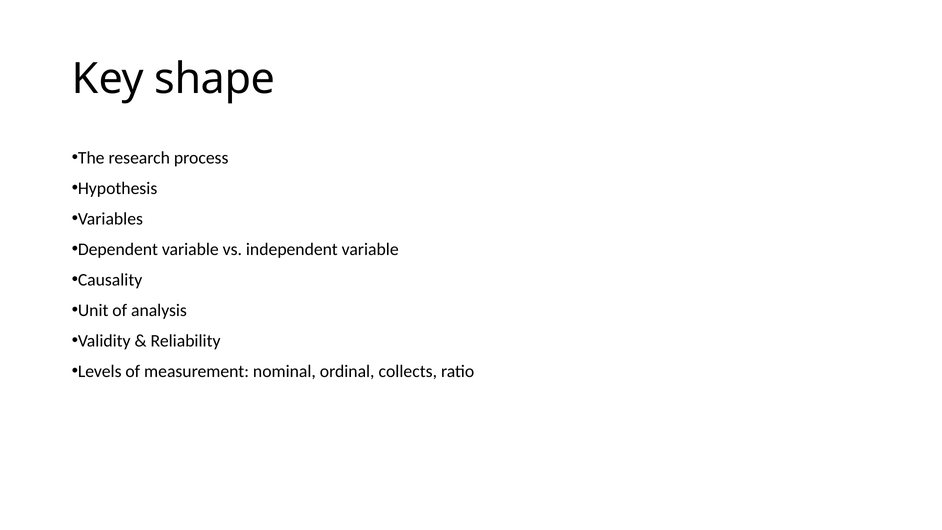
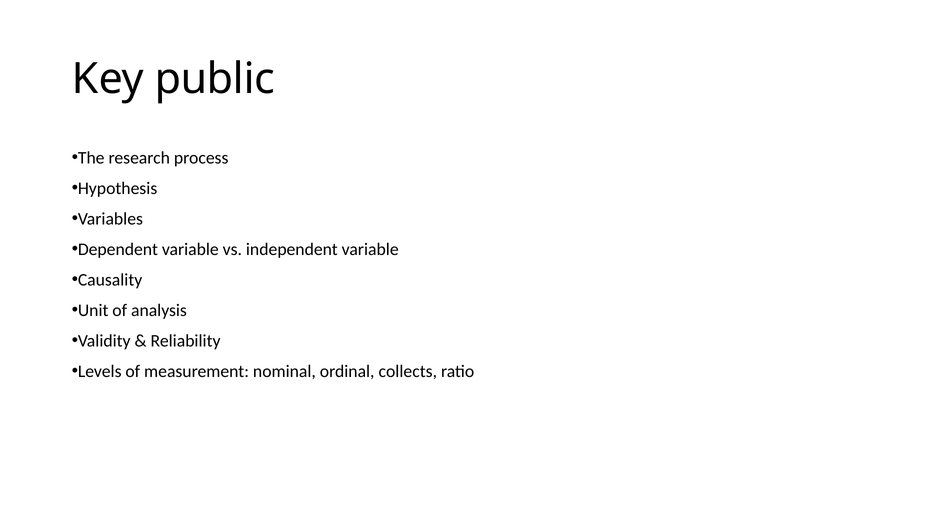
shape: shape -> public
